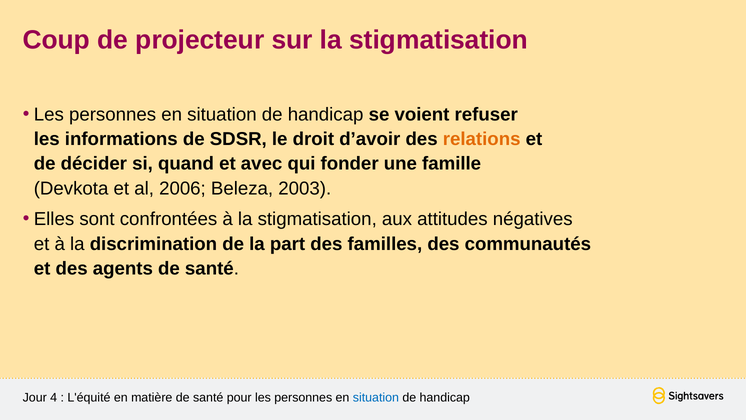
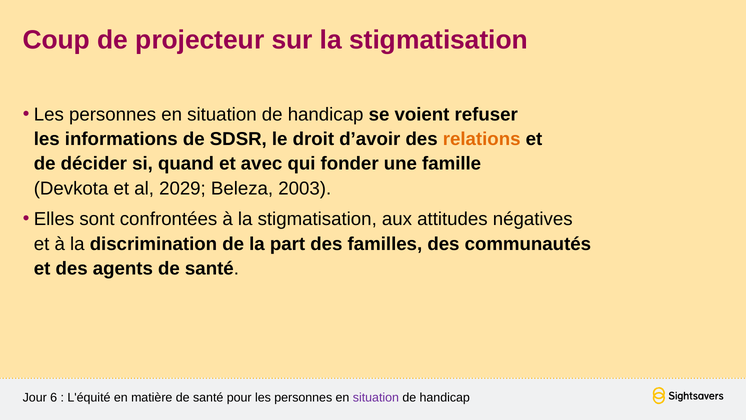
2006: 2006 -> 2029
4: 4 -> 6
situation at (376, 397) colour: blue -> purple
